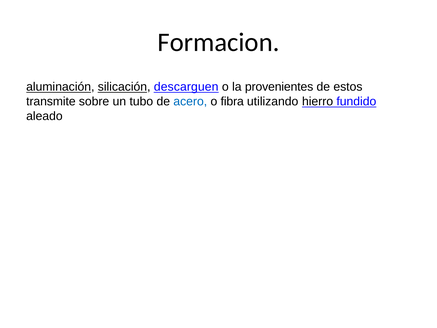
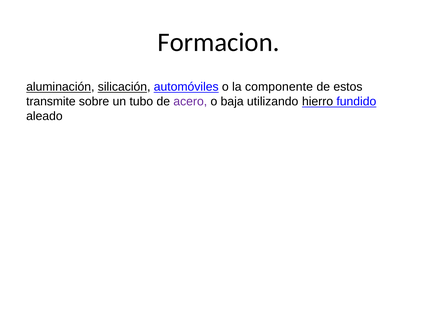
descarguen: descarguen -> automóviles
provenientes: provenientes -> componente
acero colour: blue -> purple
fibra: fibra -> baja
